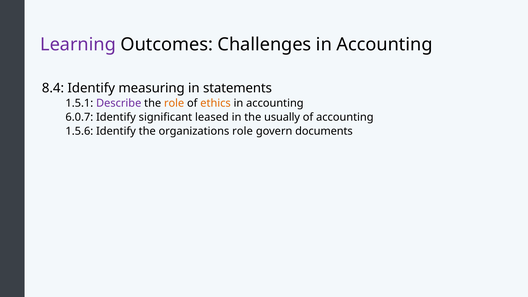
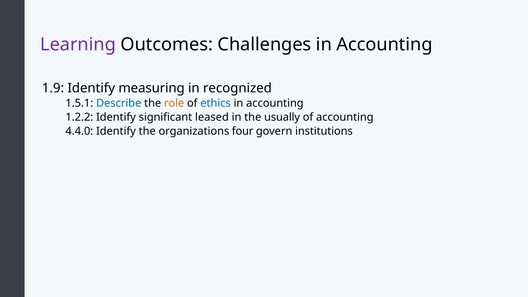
8.4: 8.4 -> 1.9
statements: statements -> recognized
Describe colour: purple -> blue
ethics colour: orange -> blue
6.0.7: 6.0.7 -> 1.2.2
1.5.6: 1.5.6 -> 4.4.0
organizations role: role -> four
documents: documents -> institutions
